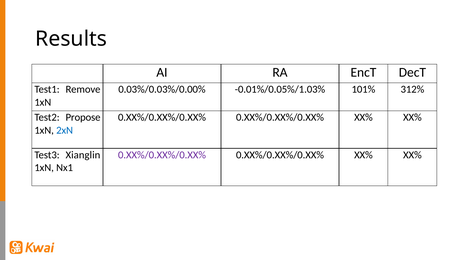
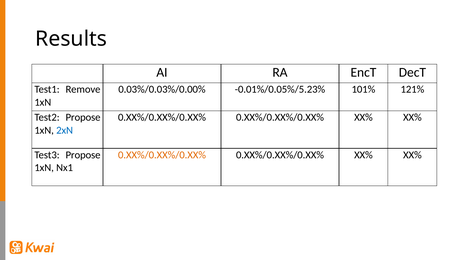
-0.01%/0.05%/1.03%: -0.01%/0.05%/1.03% -> -0.01%/0.05%/5.23%
312%: 312% -> 121%
Test3 Xianglin: Xianglin -> Propose
0.XX%/0.XX%/0.XX% at (162, 155) colour: purple -> orange
